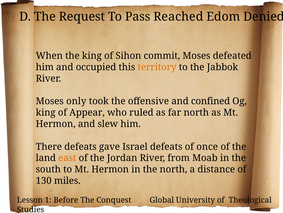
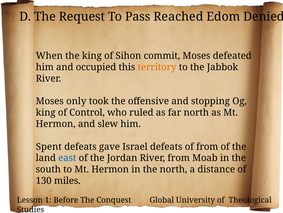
confined: confined -> stopping
Appear: Appear -> Control
There: There -> Spent
of once: once -> from
east colour: orange -> blue
